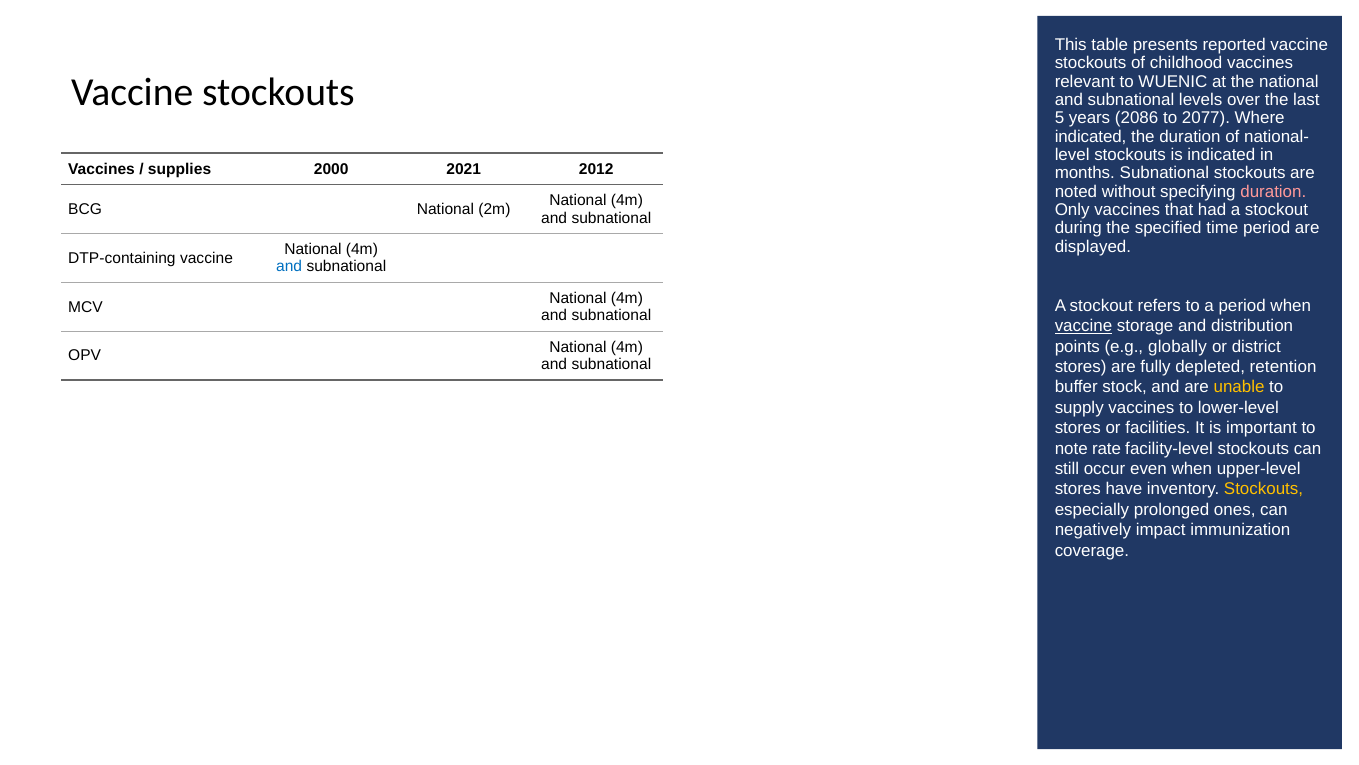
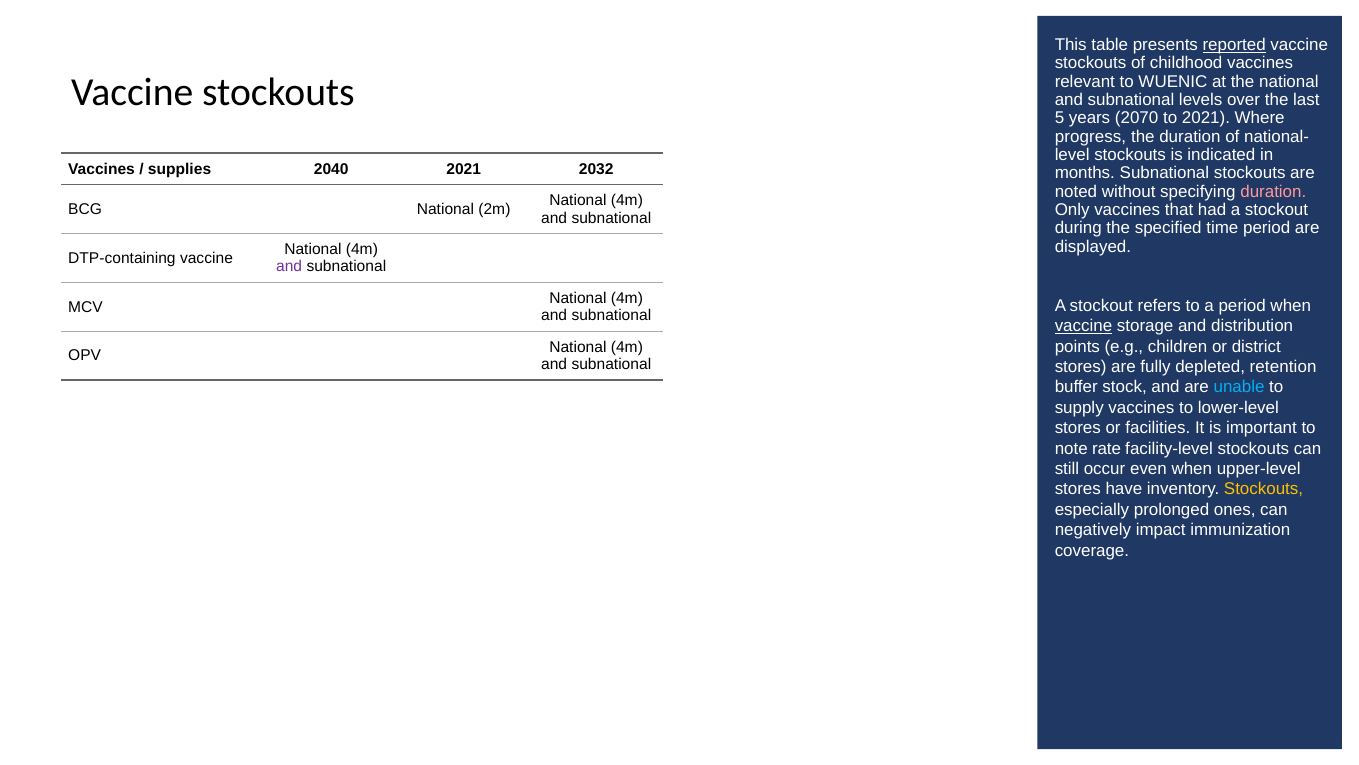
reported underline: none -> present
2086: 2086 -> 2070
to 2077: 2077 -> 2021
indicated at (1091, 136): indicated -> progress
2000: 2000 -> 2040
2012: 2012 -> 2032
and at (289, 267) colour: blue -> purple
globally: globally -> children
unable colour: yellow -> light blue
